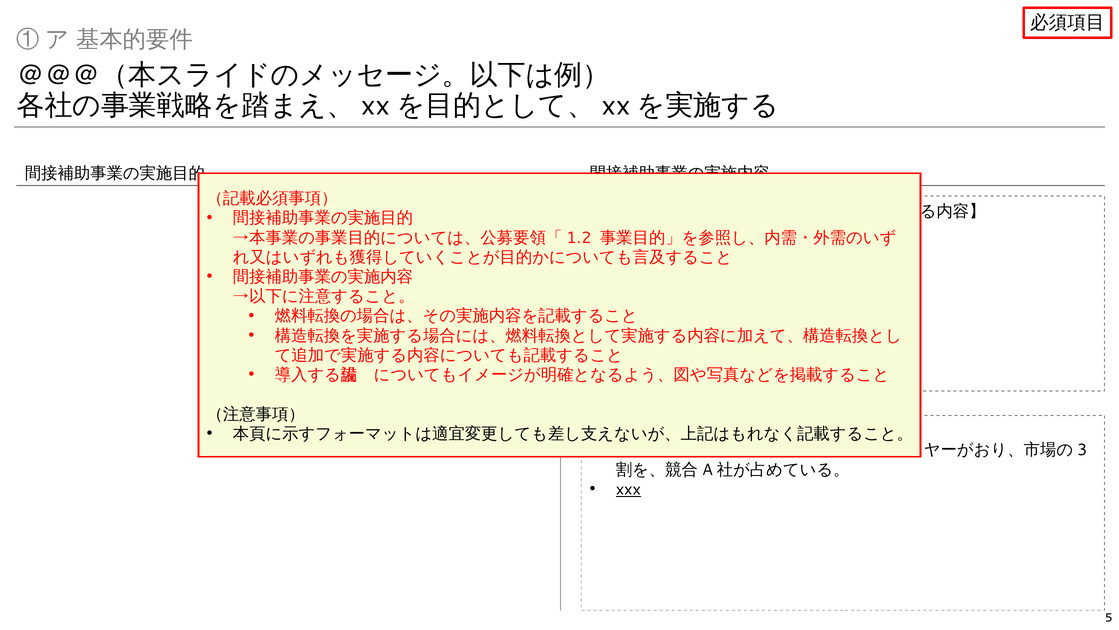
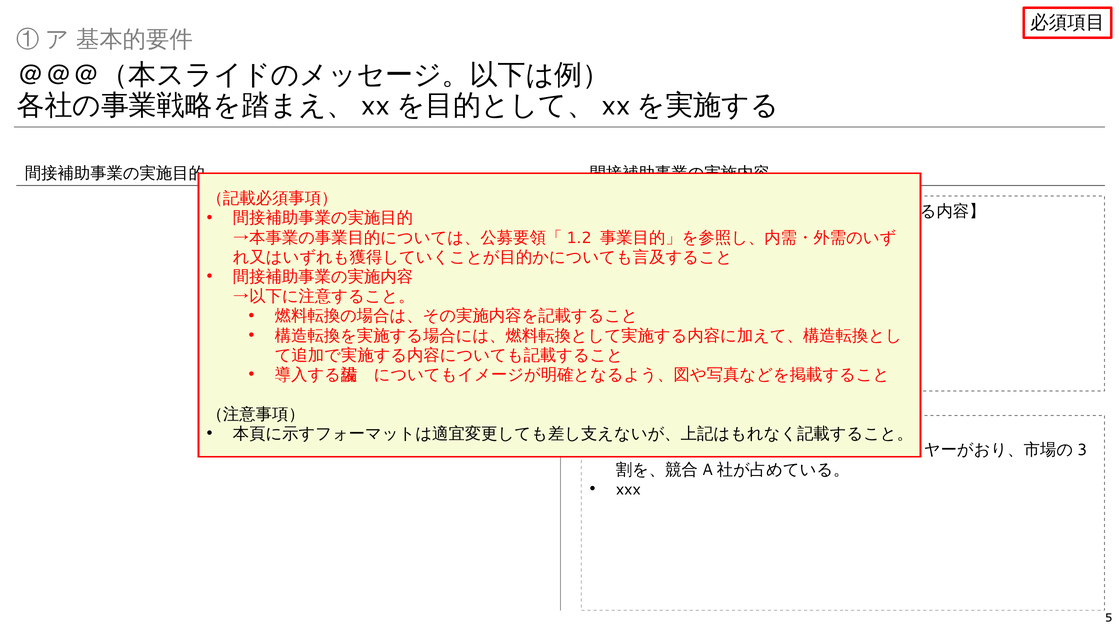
xxx at (628, 489) underline: present -> none
